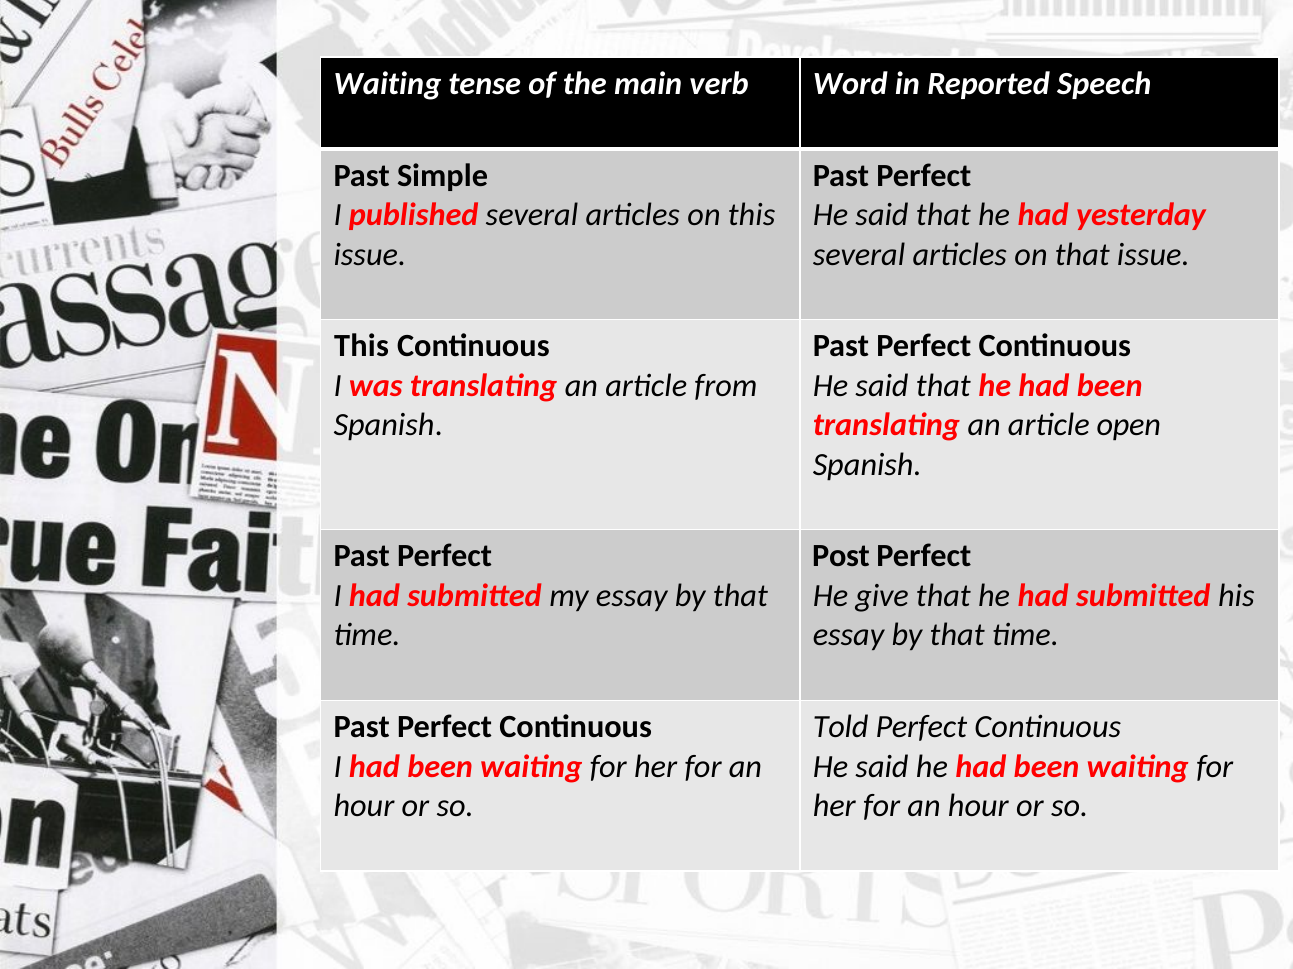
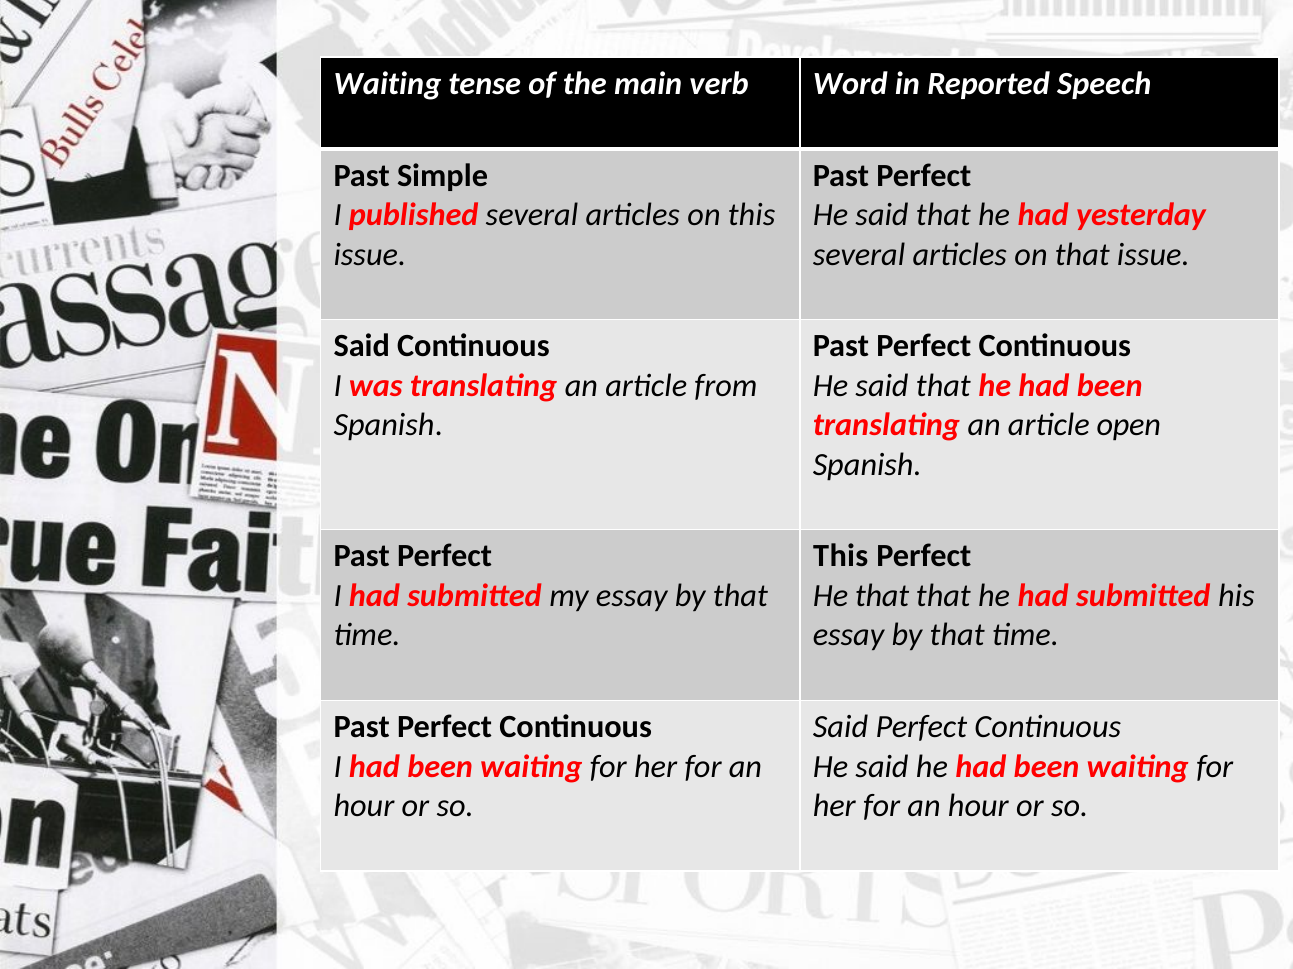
This at (362, 346): This -> Said
Post at (841, 557): Post -> This
He give: give -> that
Told at (841, 728): Told -> Said
